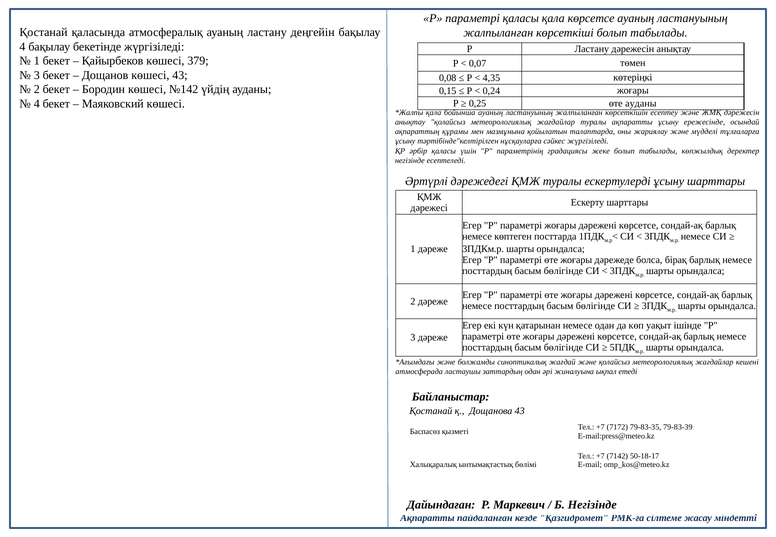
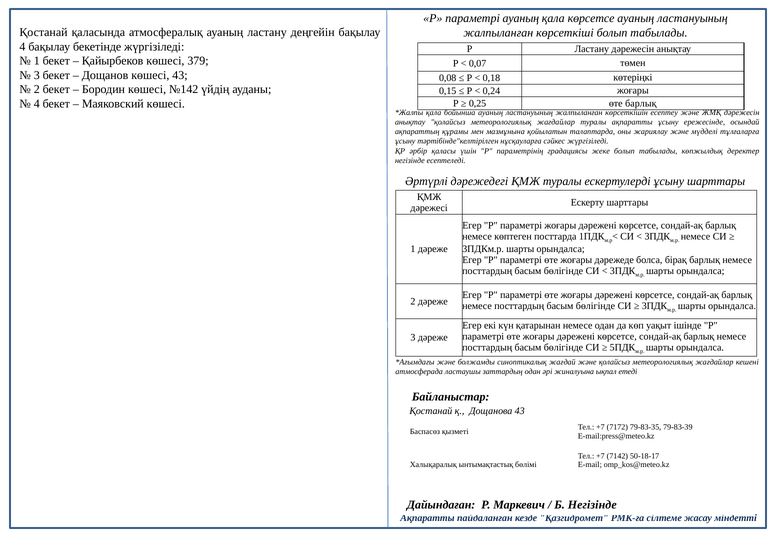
параметрі қаласы: қаласы -> ауаның
4,35: 4,35 -> 0,18
өте ауданы: ауданы -> барлық
